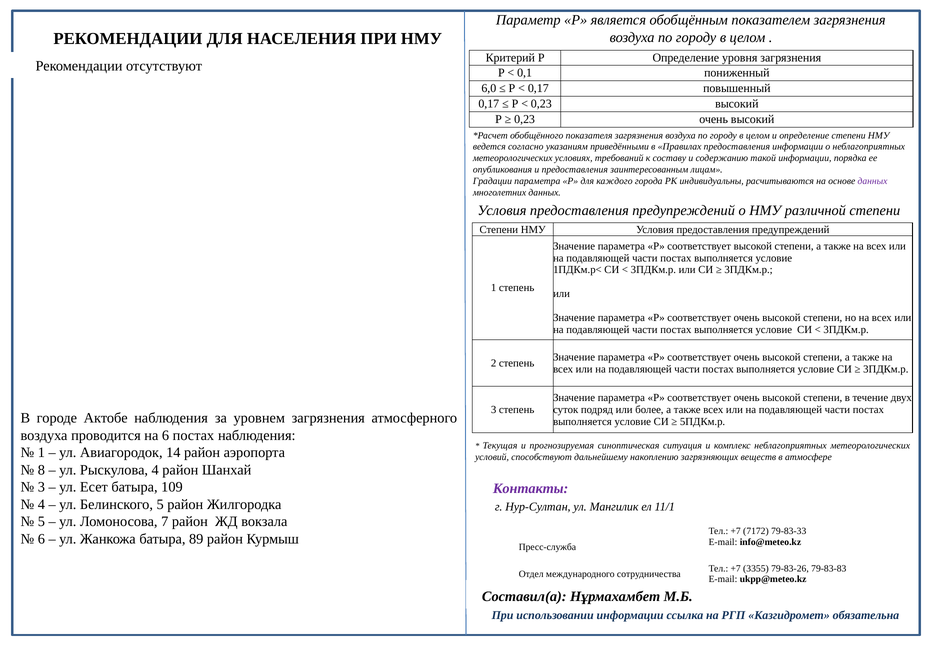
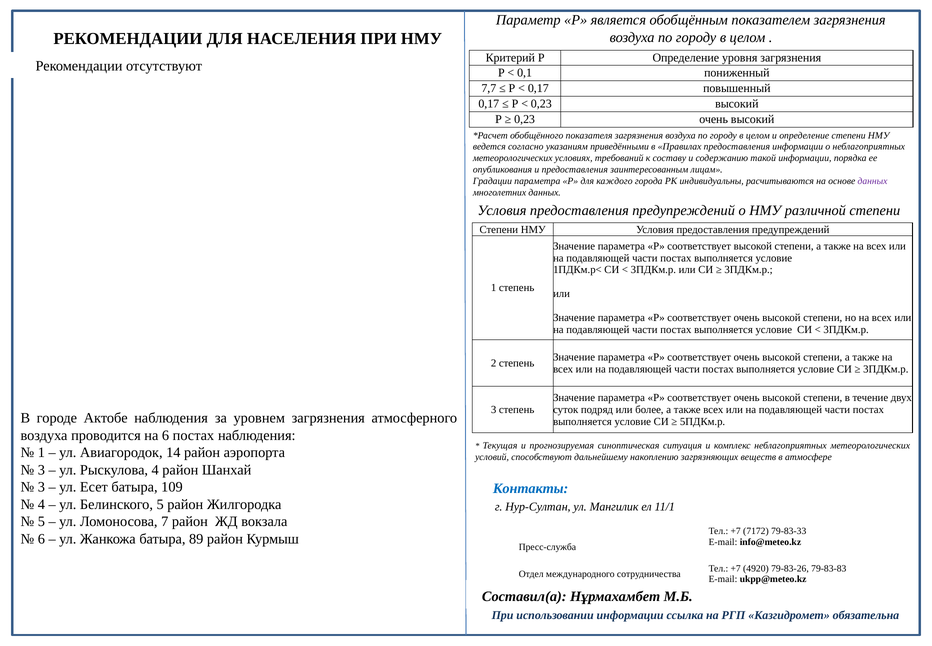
6,0: 6,0 -> 7,7
8 at (41, 469): 8 -> 3
Контакты colour: purple -> blue
3355: 3355 -> 4920
